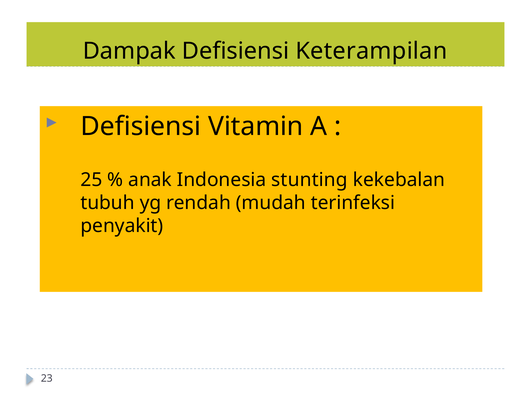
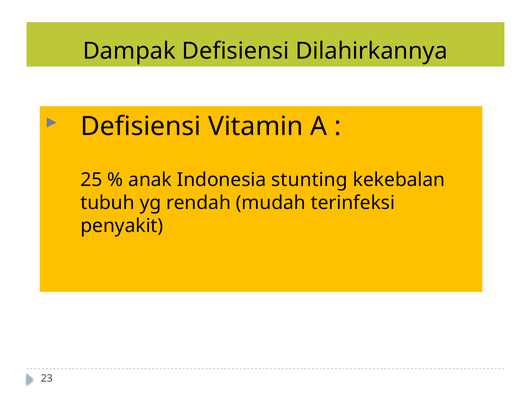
Keterampilan: Keterampilan -> Dilahirkannya
